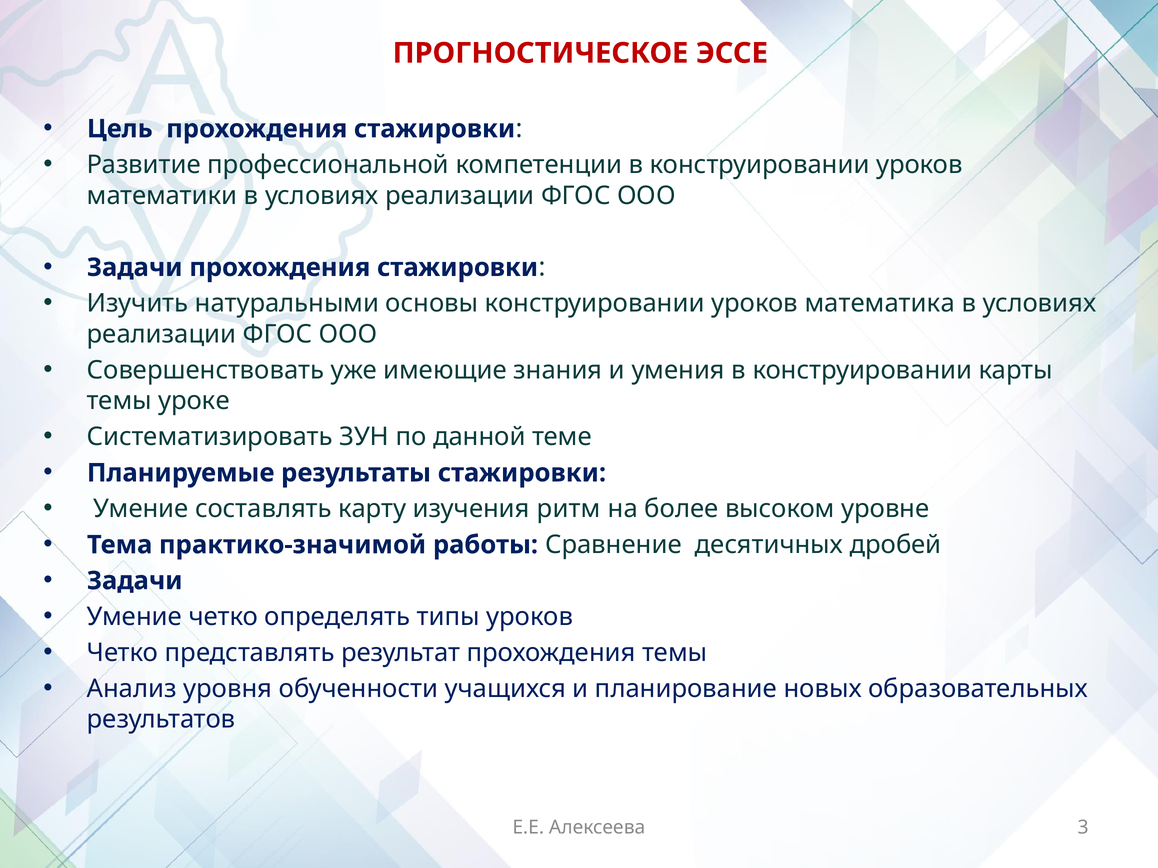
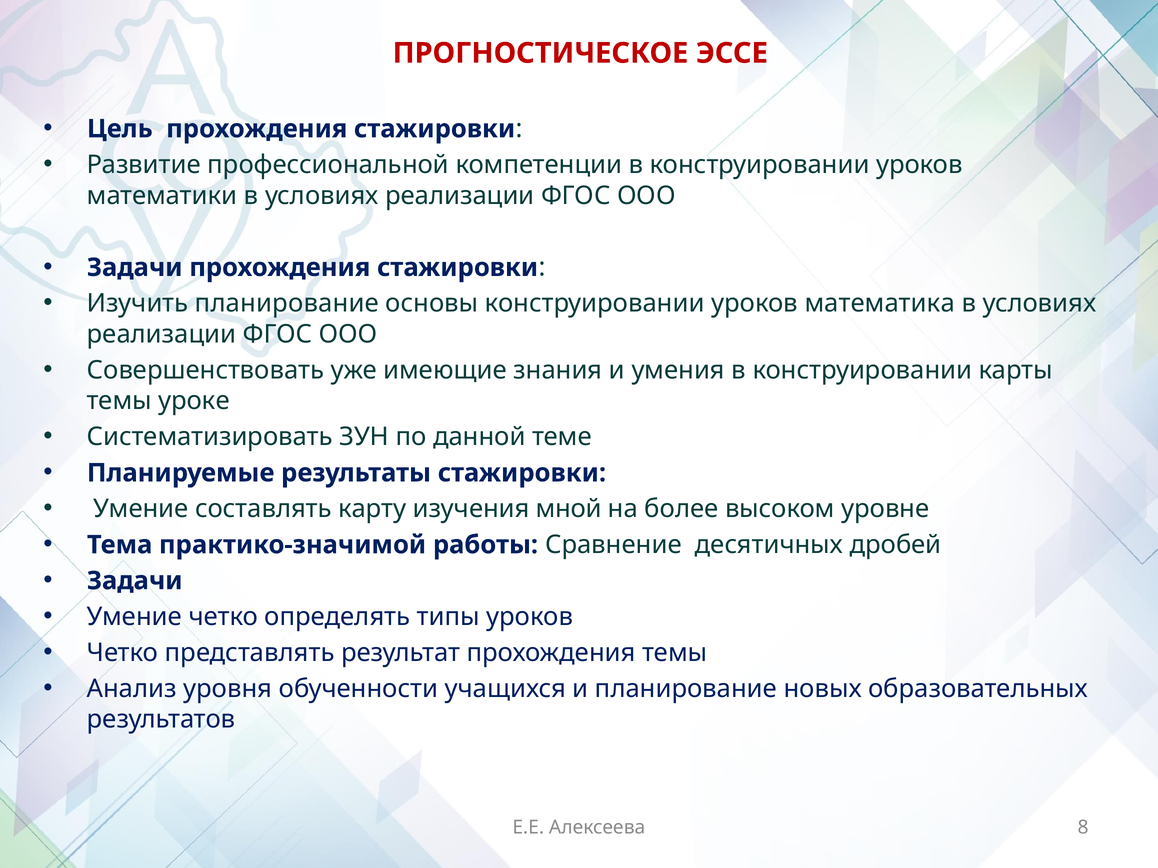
Изучить натуральными: натуральными -> планирование
ритм: ритм -> мной
3: 3 -> 8
